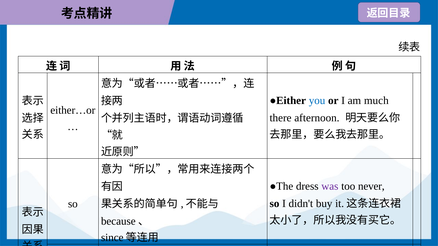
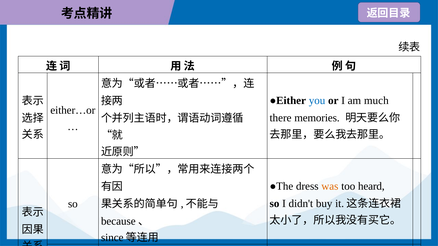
afternoon: afternoon -> memories
was colour: purple -> orange
never: never -> heard
